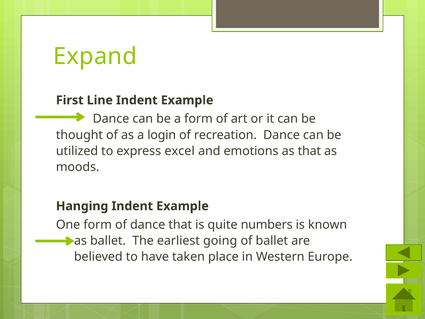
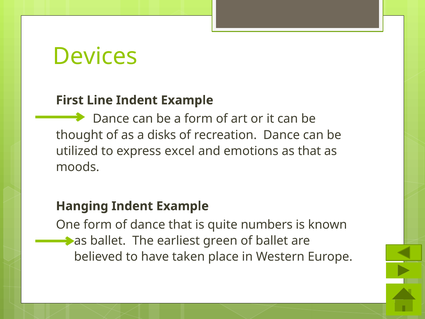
Expand: Expand -> Devices
login: login -> disks
going: going -> green
